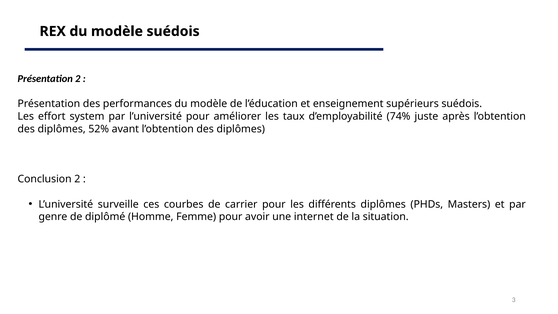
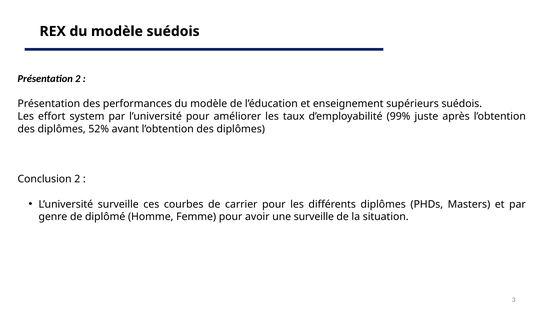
74%: 74% -> 99%
une internet: internet -> surveille
